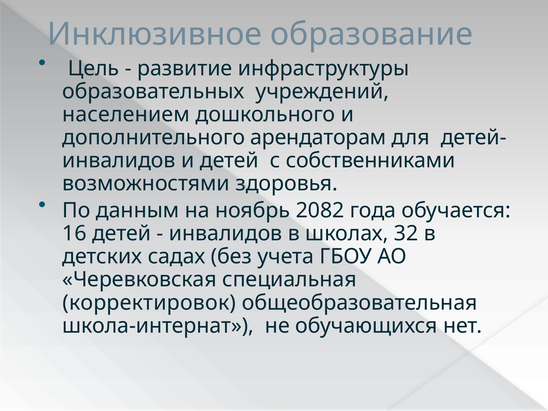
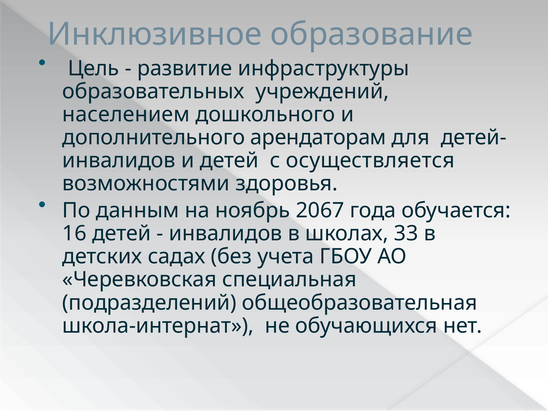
собственниками: собственниками -> осуществляется
2082: 2082 -> 2067
32: 32 -> 33
корректировок: корректировок -> подразделений
